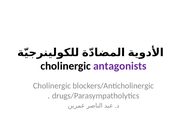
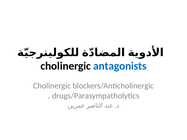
antagonists colour: purple -> blue
